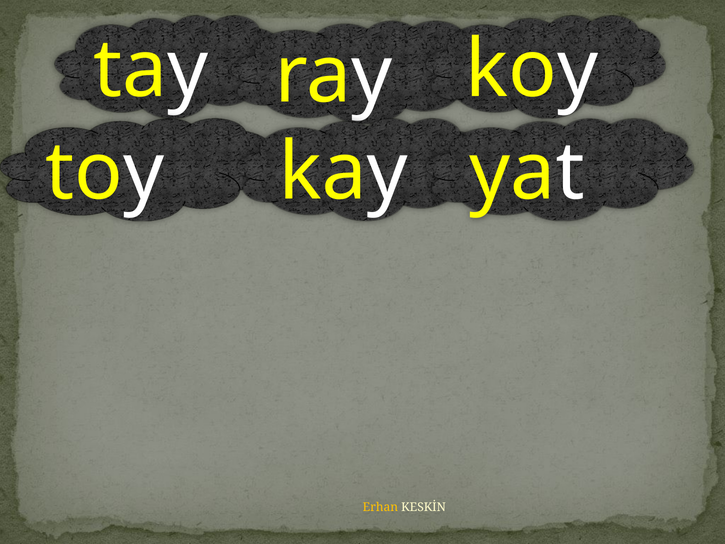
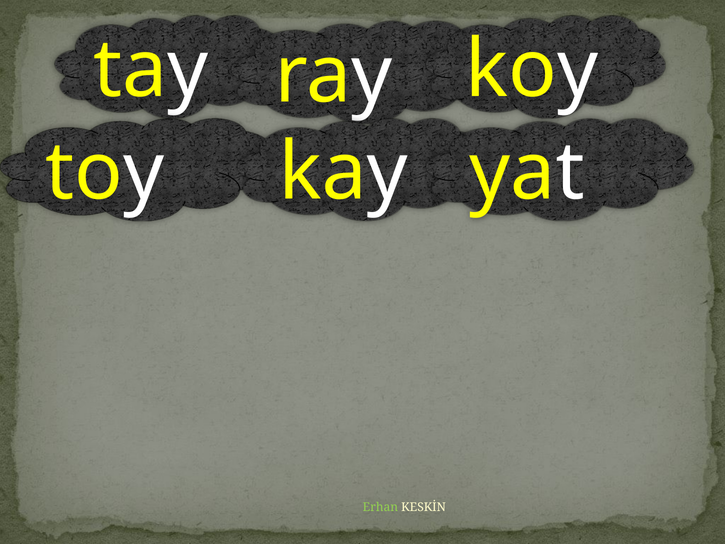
Erhan colour: yellow -> light green
